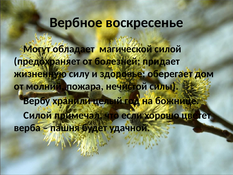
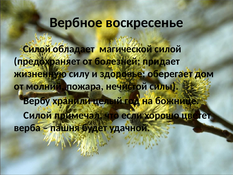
Могут at (37, 49): Могут -> Силой
